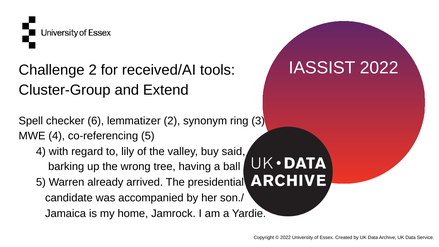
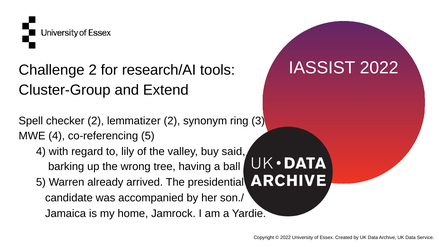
received/AI: received/AI -> research/AI
checker 6: 6 -> 2
